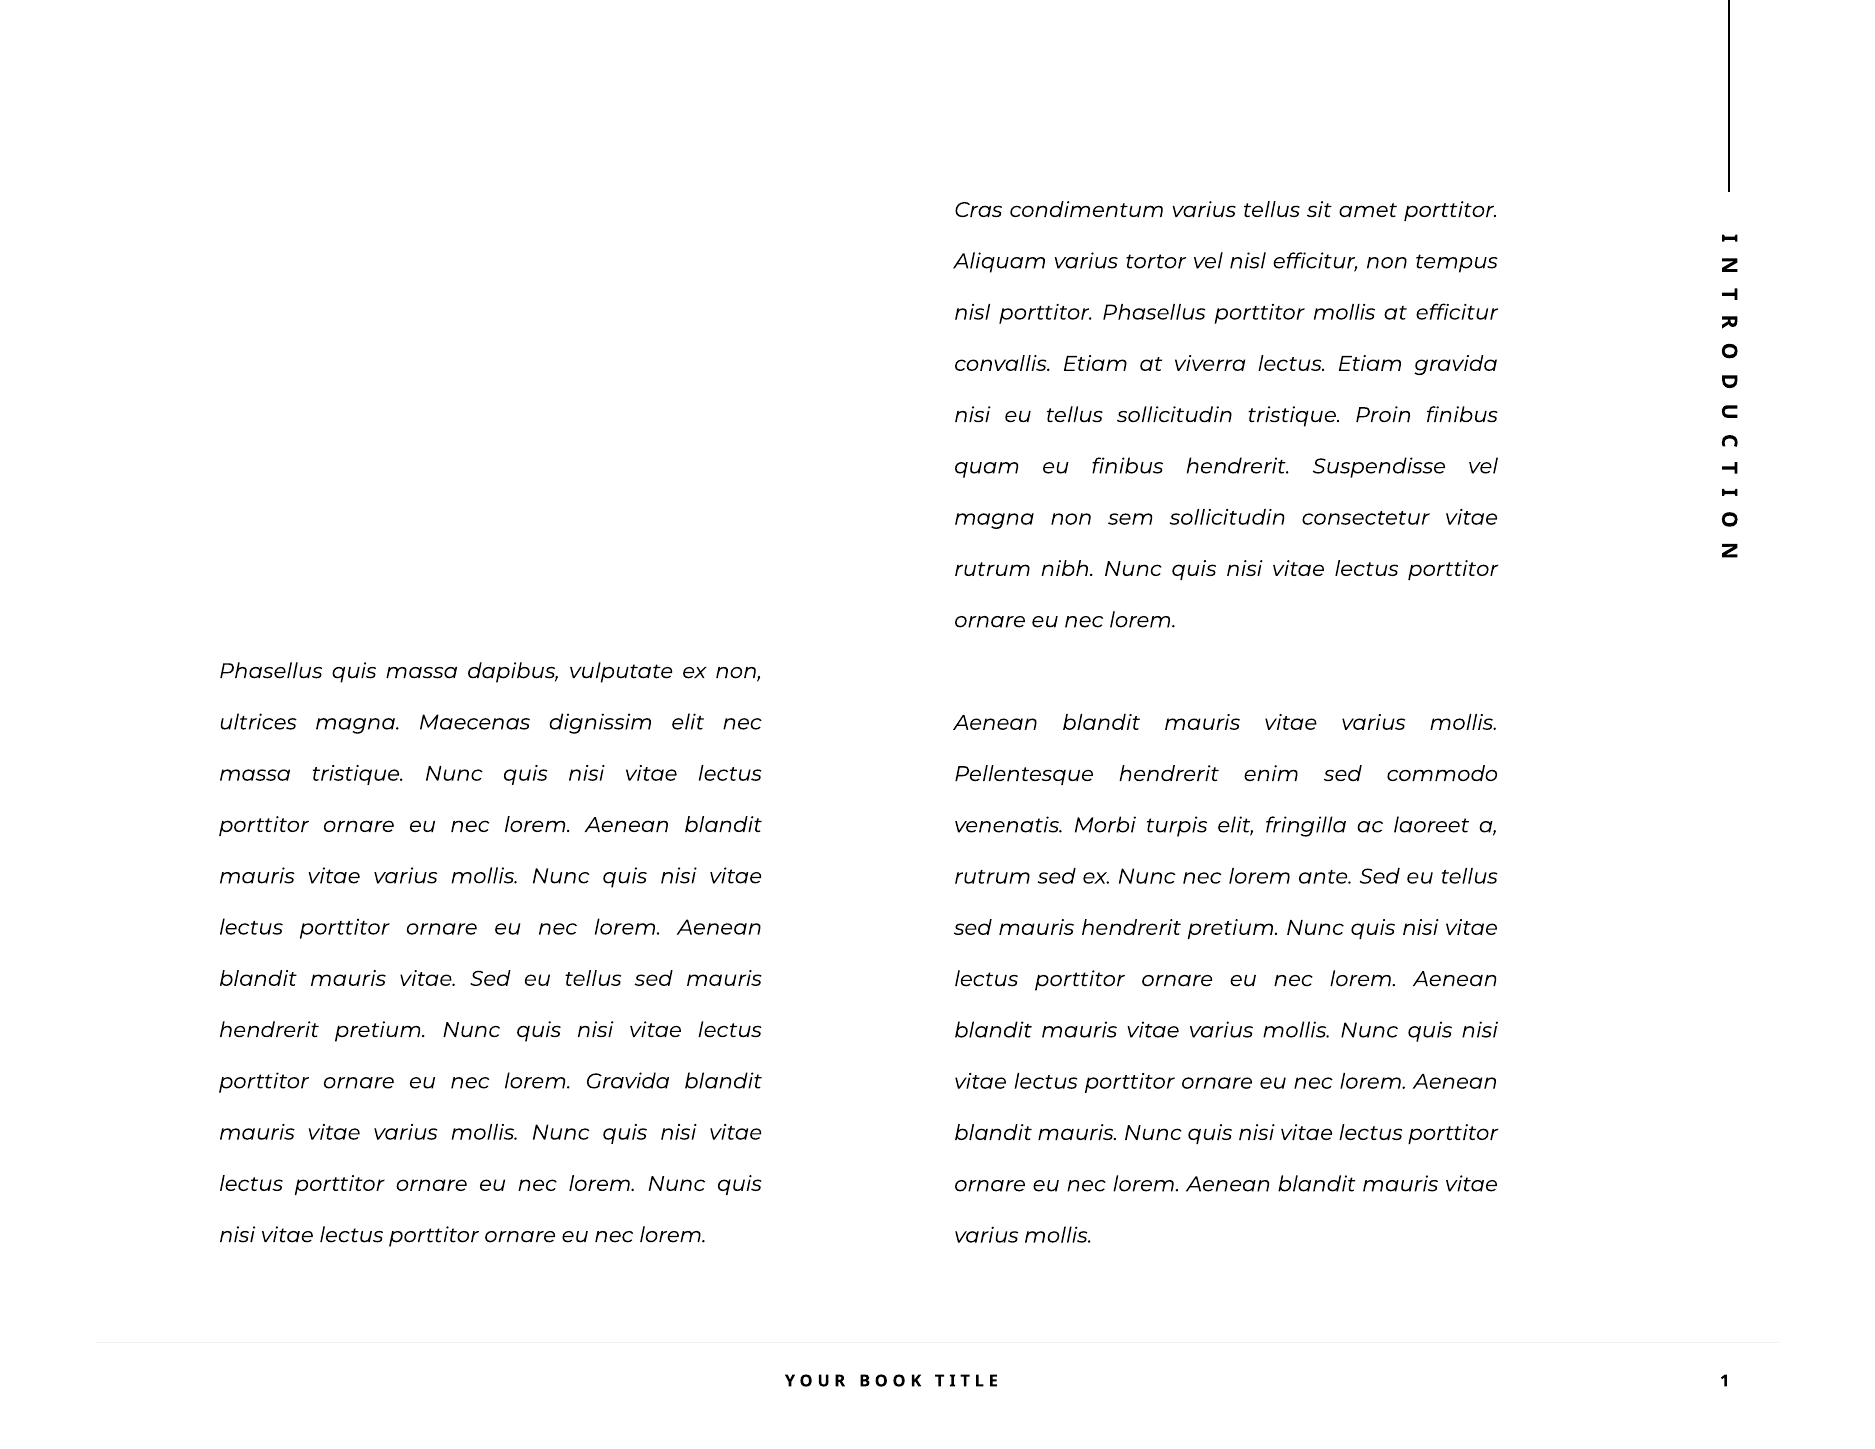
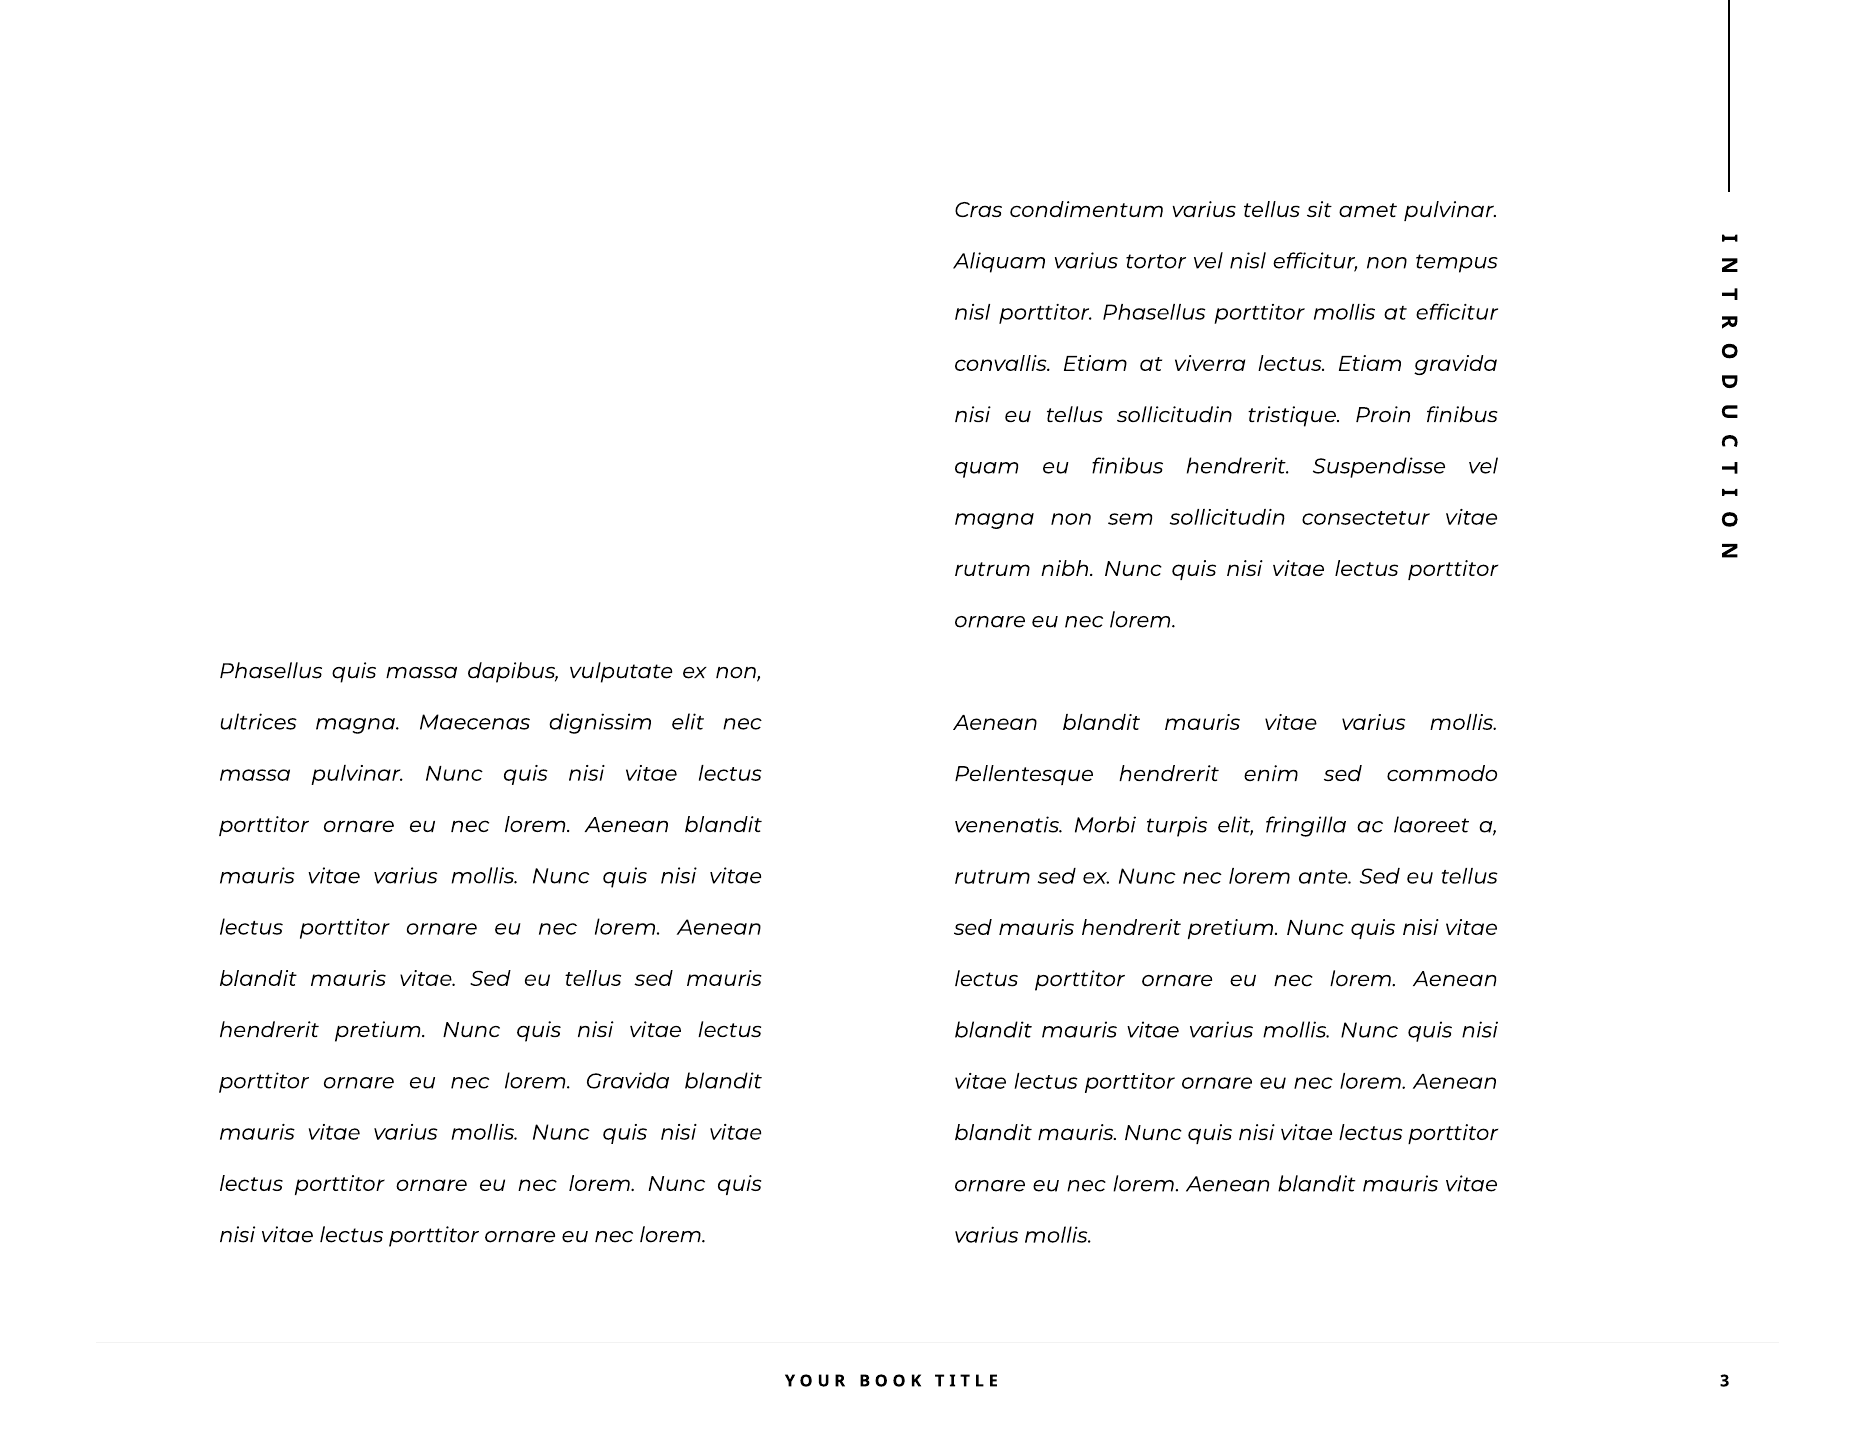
amet porttitor: porttitor -> pulvinar
massa tristique: tristique -> pulvinar
1: 1 -> 3
